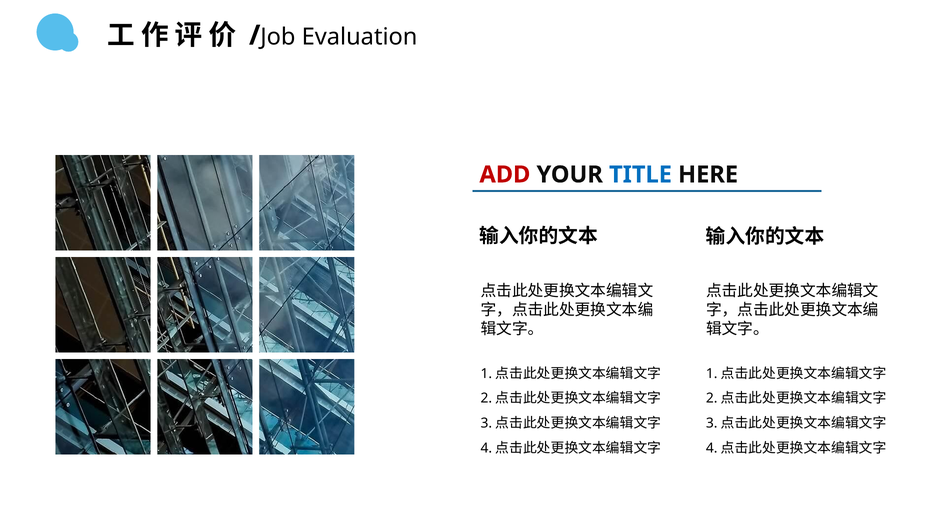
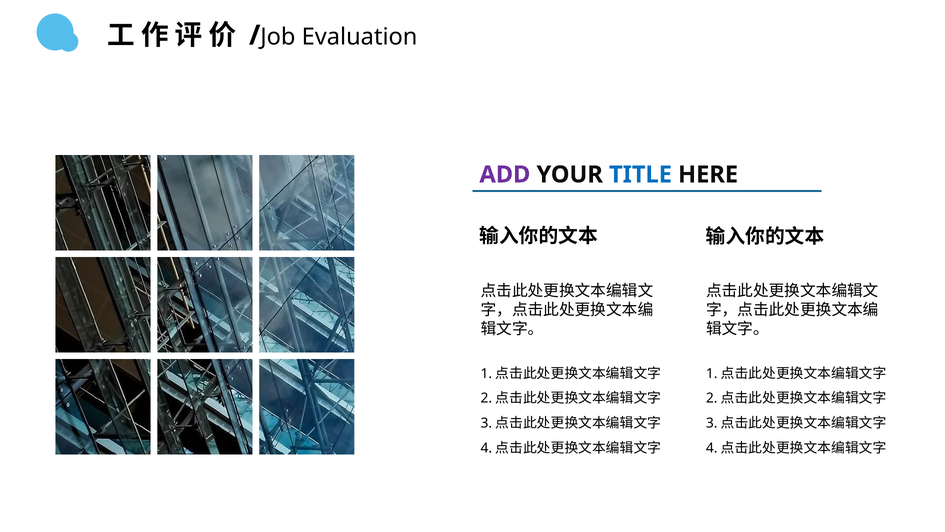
ADD colour: red -> purple
